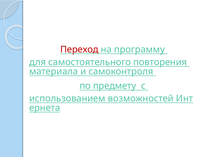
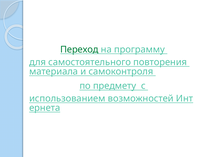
Переход colour: red -> green
